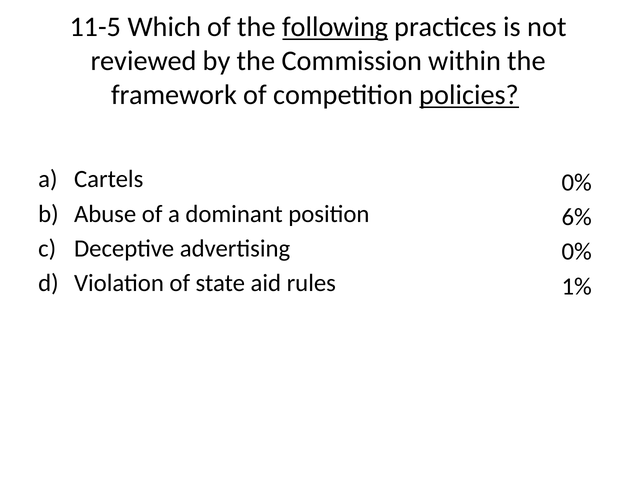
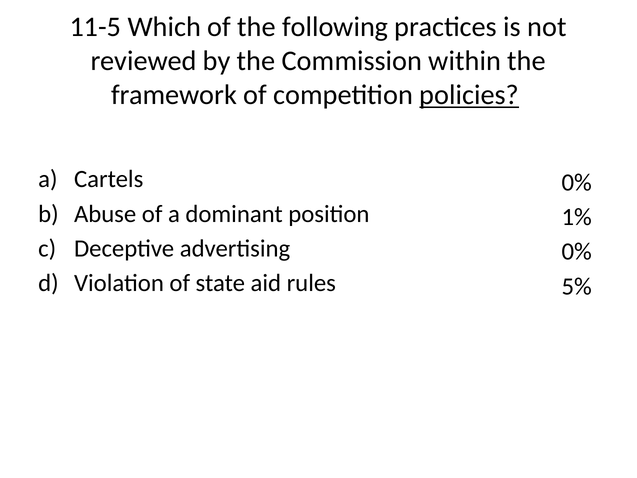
following underline: present -> none
6%: 6% -> 1%
1%: 1% -> 5%
